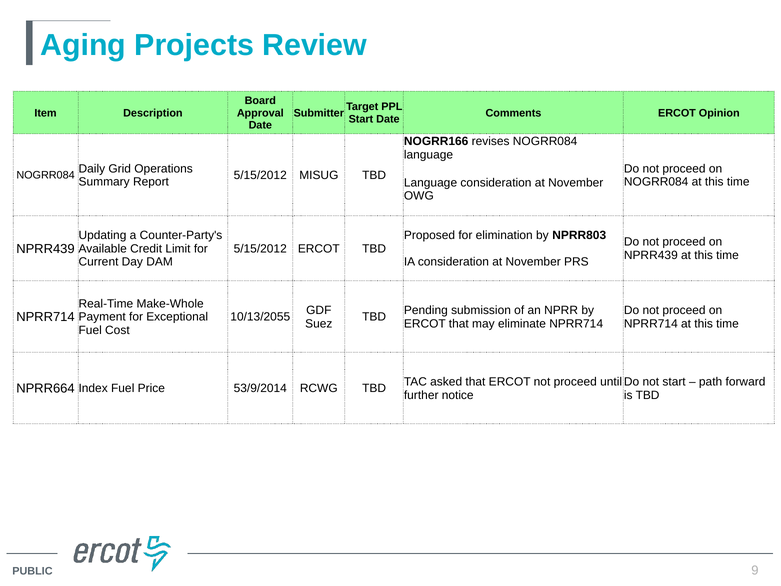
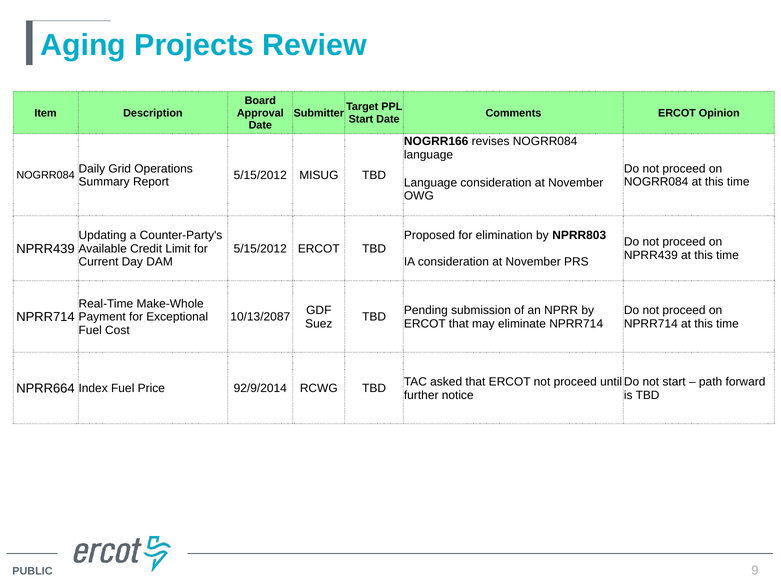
10/13/2055: 10/13/2055 -> 10/13/2087
53/9/2014: 53/9/2014 -> 92/9/2014
